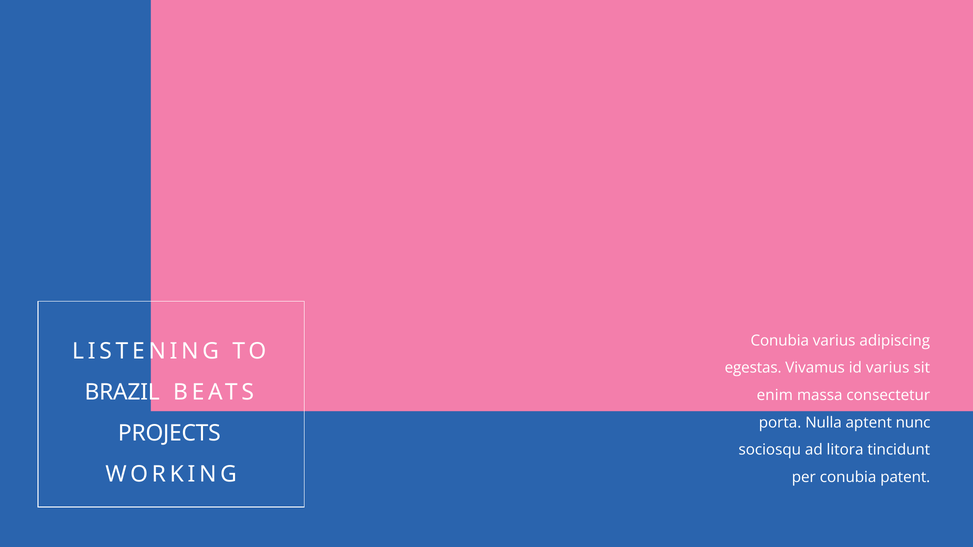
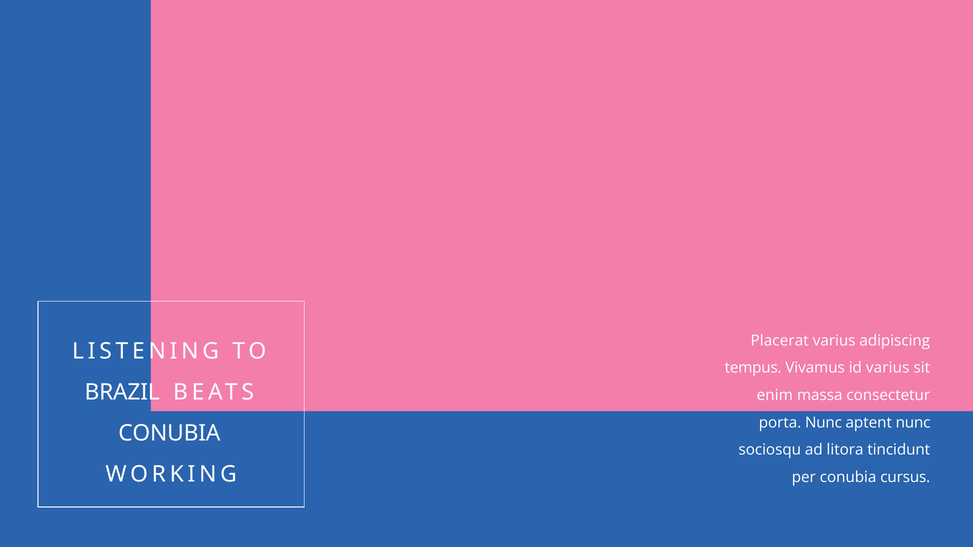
Conubia at (780, 341): Conubia -> Placerat
egestas: egestas -> tempus
porta Nulla: Nulla -> Nunc
PROJECTS at (169, 433): PROJECTS -> CONUBIA
patent: patent -> cursus
